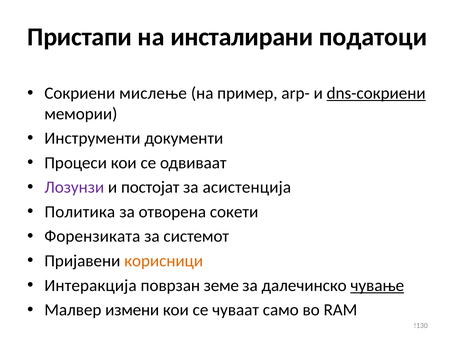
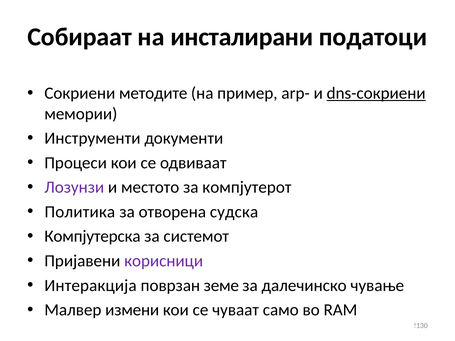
Пристапи: Пристапи -> Собираат
мислење: мислење -> методите
постојат: постојат -> местото
асистенција: асистенција -> компјутерот
сокети: сокети -> судска
Форензиката: Форензиката -> Компјутерска
корисници colour: orange -> purple
чување underline: present -> none
